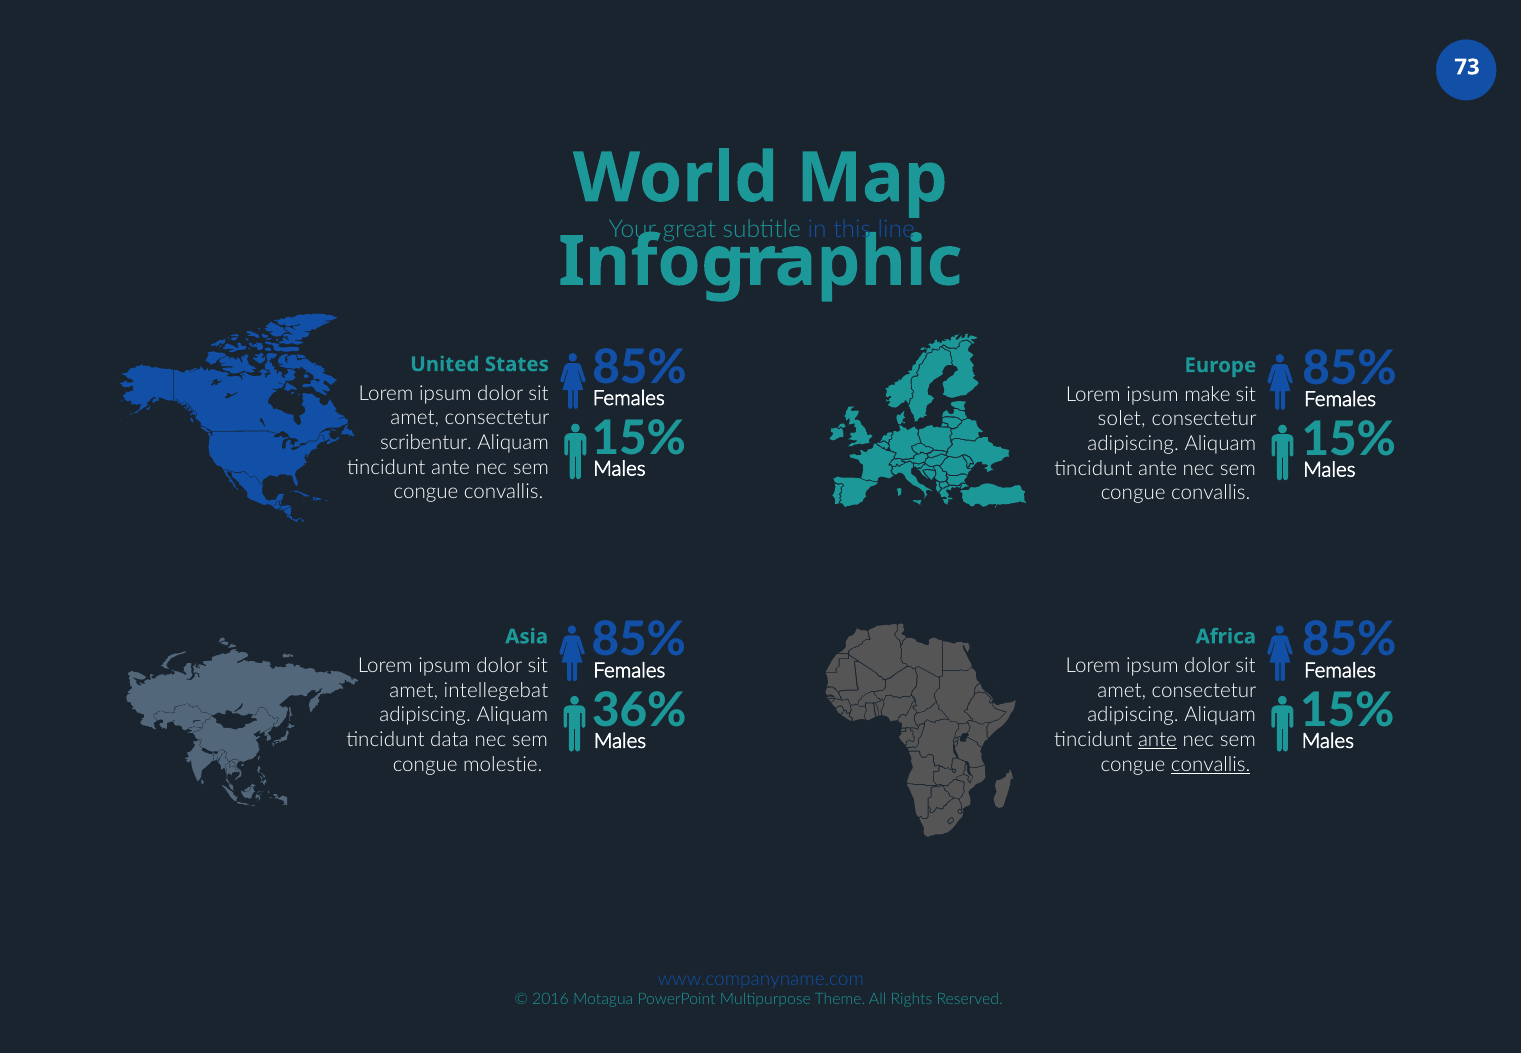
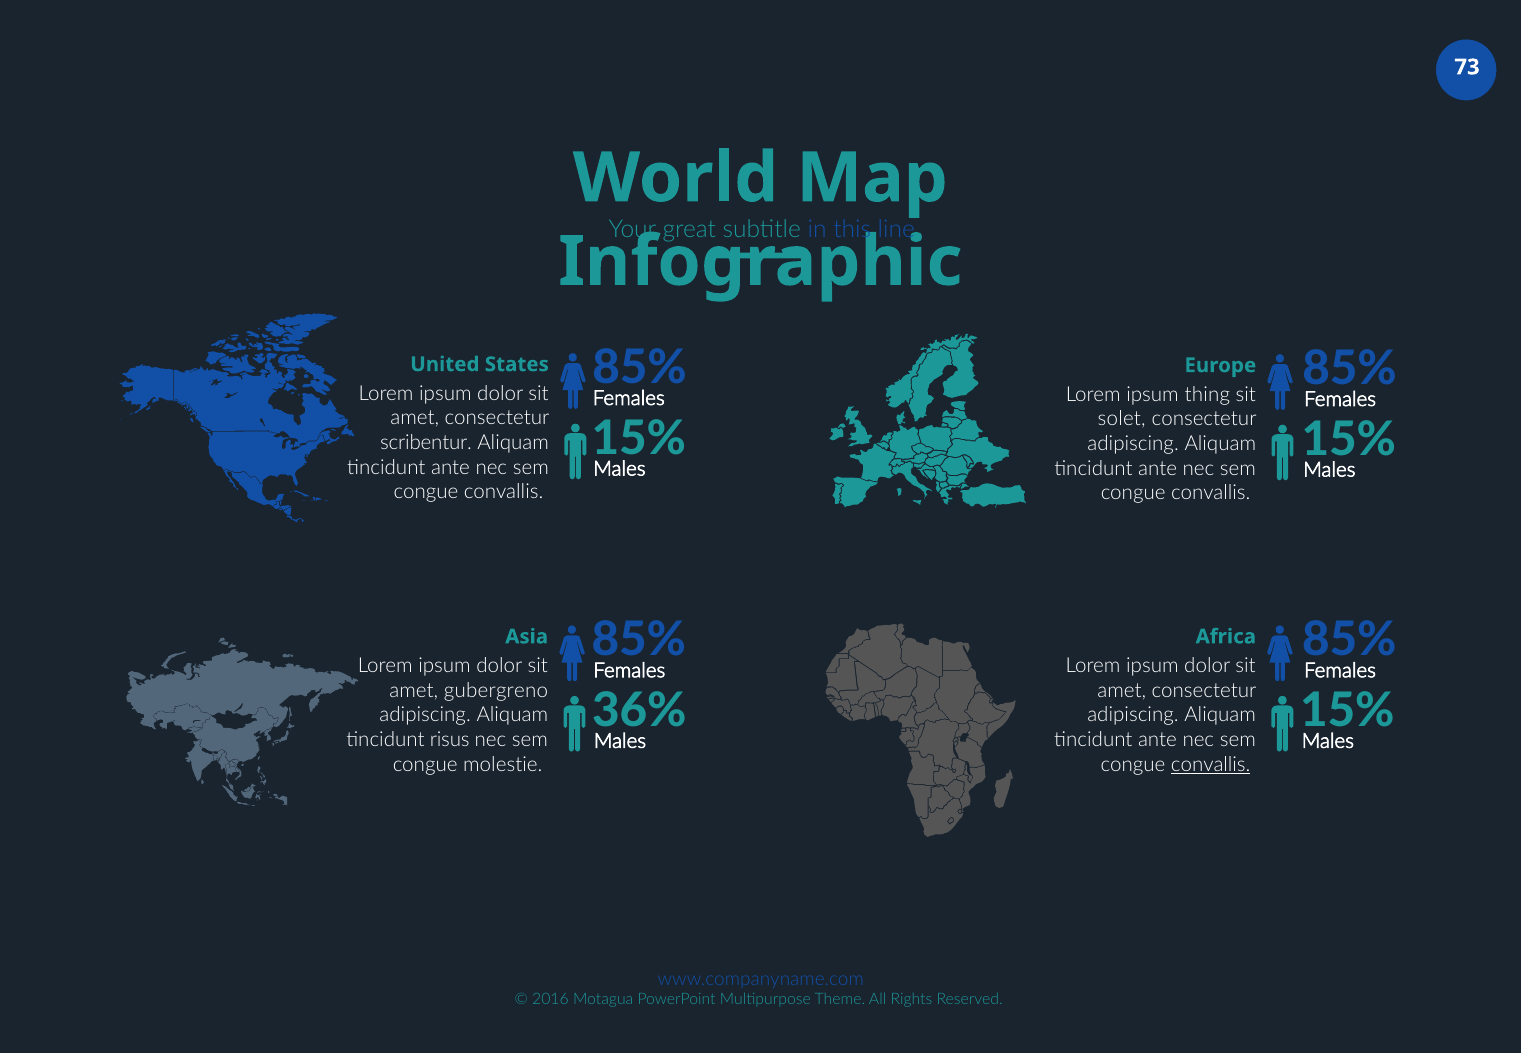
make: make -> thing
intellegebat: intellegebat -> gubergreno
data: data -> risus
ante at (1157, 740) underline: present -> none
